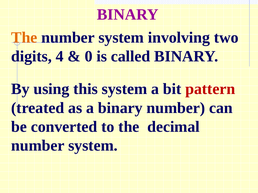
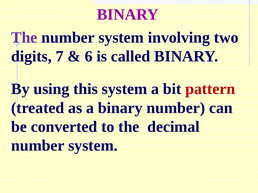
The at (24, 38) colour: orange -> purple
4: 4 -> 7
0: 0 -> 6
